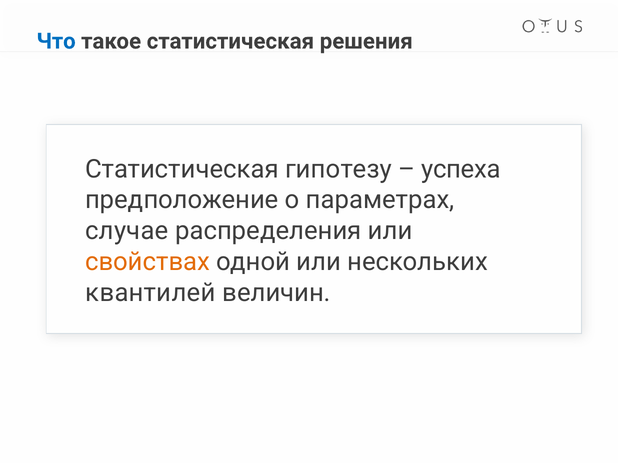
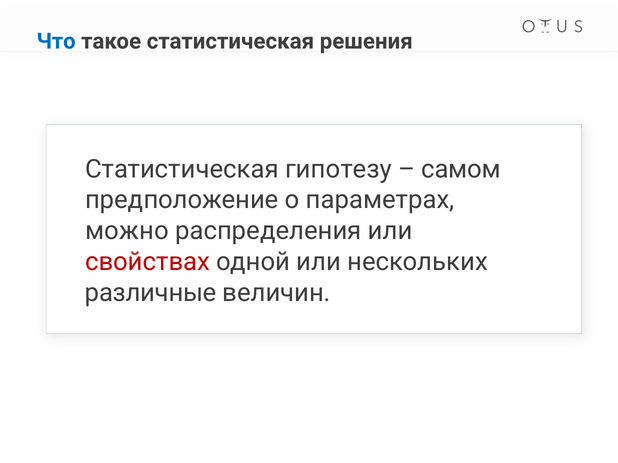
успеха: успеха -> самом
случае: случае -> можно
свойствах colour: orange -> red
квантилей: квантилей -> различные
